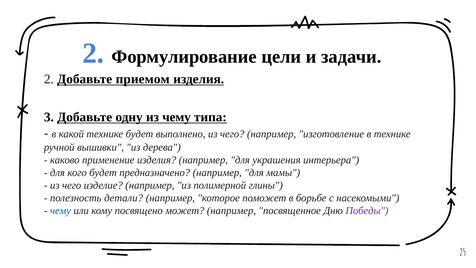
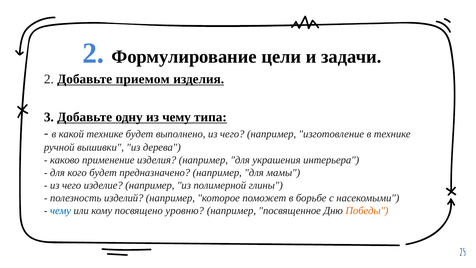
детали: детали -> изделий
может: может -> уровню
Победы colour: purple -> orange
